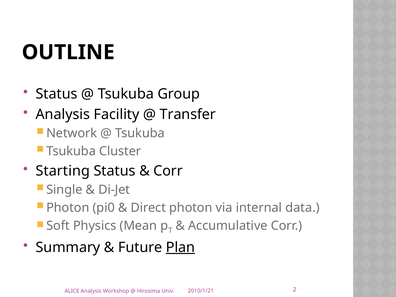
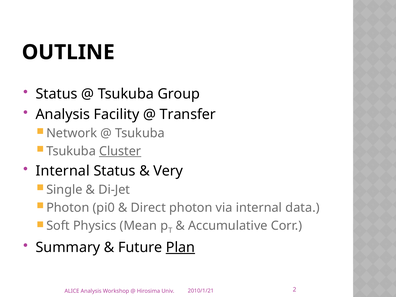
Cluster underline: none -> present
Starting at (63, 171): Starting -> Internal
Corr at (168, 171): Corr -> Very
